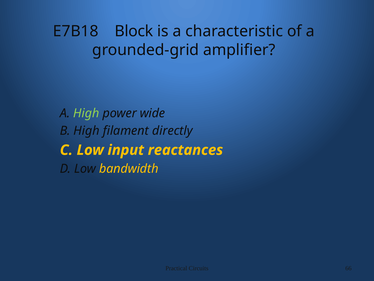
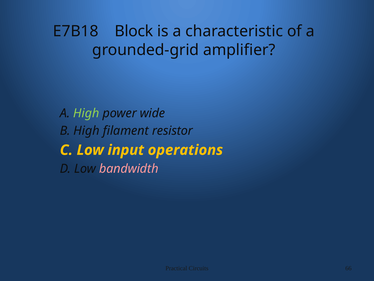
directly: directly -> resistor
reactances: reactances -> operations
bandwidth colour: yellow -> pink
